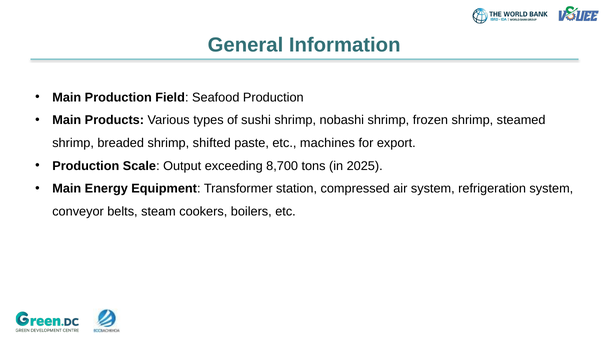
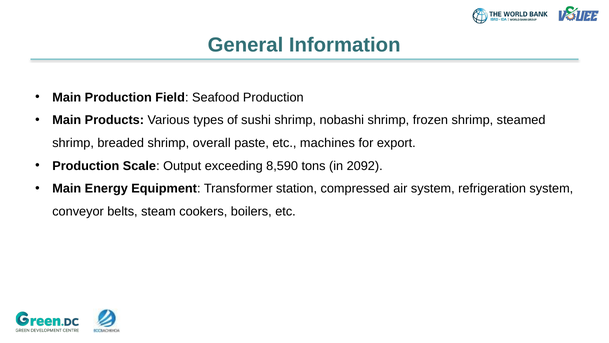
shifted: shifted -> overall
8,700: 8,700 -> 8,590
2025: 2025 -> 2092
